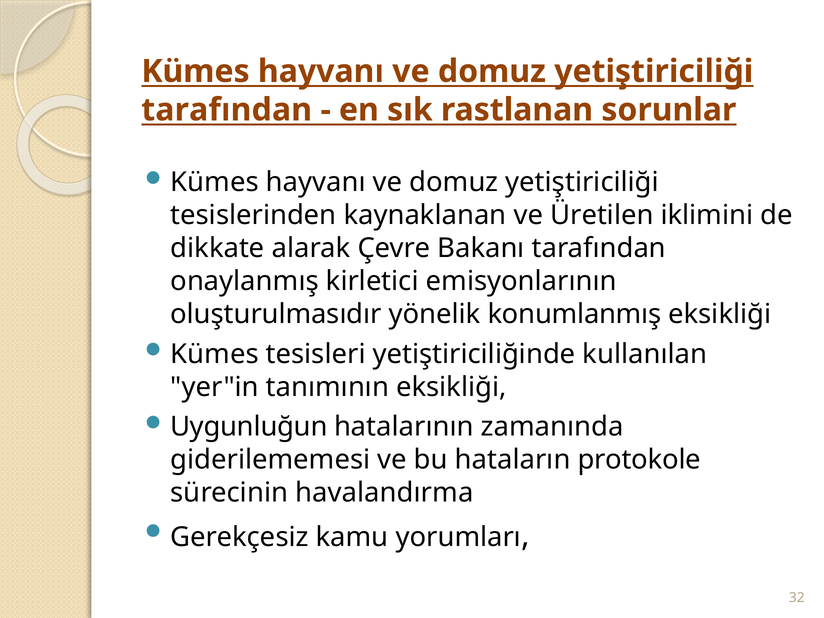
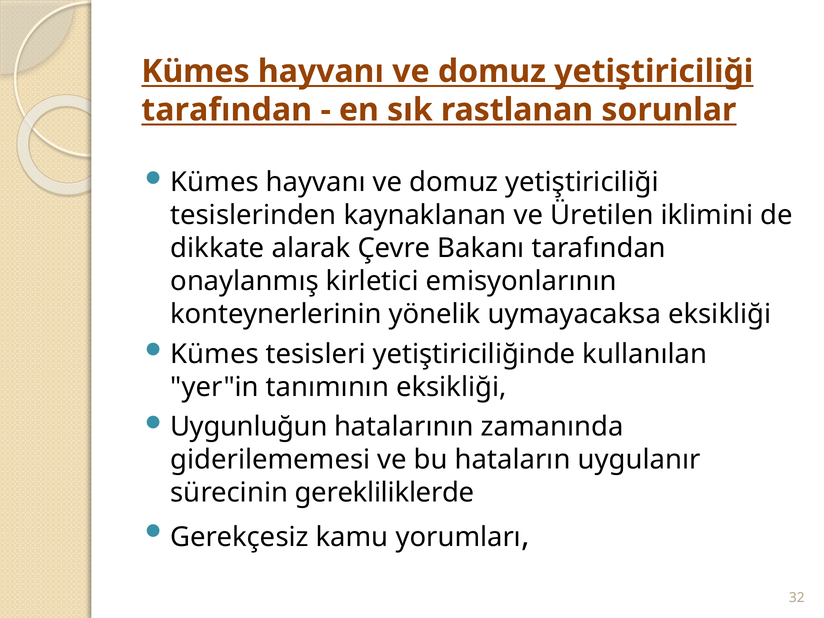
oluşturulmasıdır: oluşturulmasıdır -> konteynerlerinin
konumlanmış: konumlanmış -> uymayacaksa
protokole: protokole -> uygulanır
havalandırma: havalandırma -> gerekliliklerde
